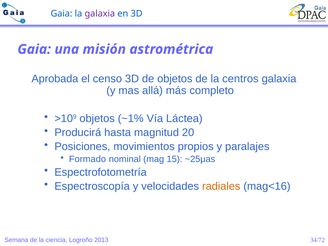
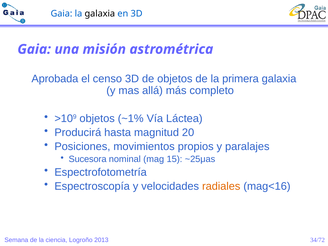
galaxia at (100, 14) colour: purple -> black
centros: centros -> primera
Formado: Formado -> Sucesora
